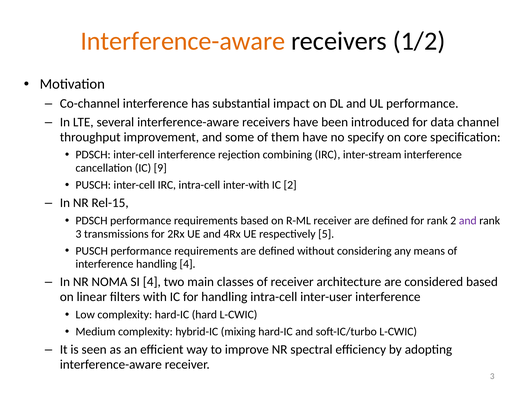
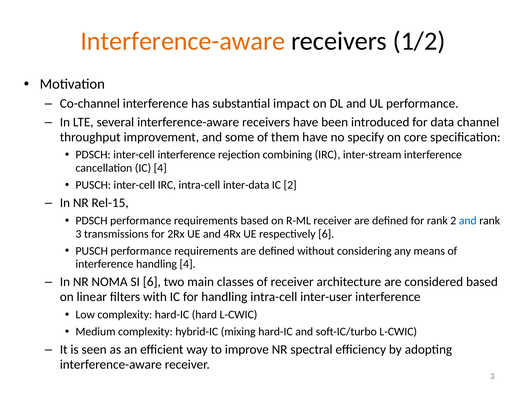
IC 9: 9 -> 4
inter-with: inter-with -> inter-data
and at (468, 221) colour: purple -> blue
respectively 5: 5 -> 6
SI 4: 4 -> 6
